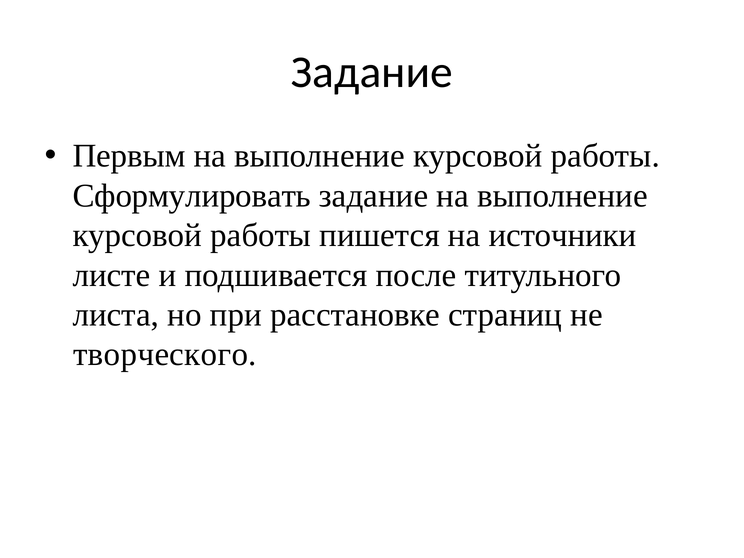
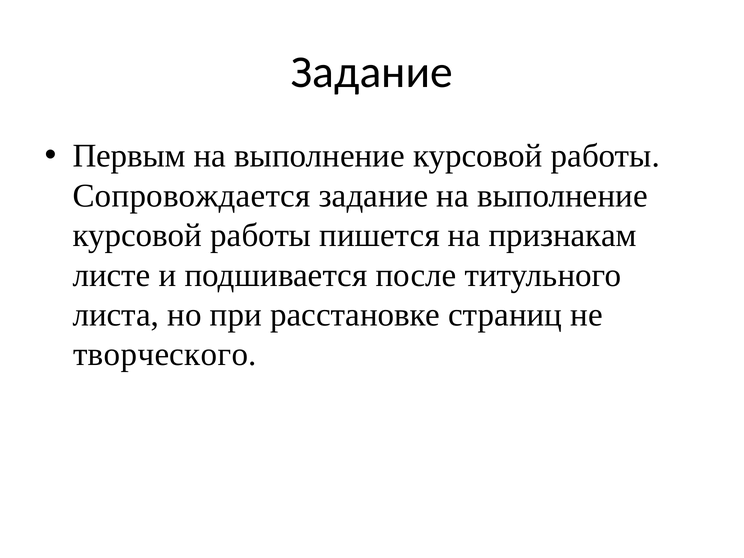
Сформулировать: Сформулировать -> Сопровождается
источники: источники -> признакам
